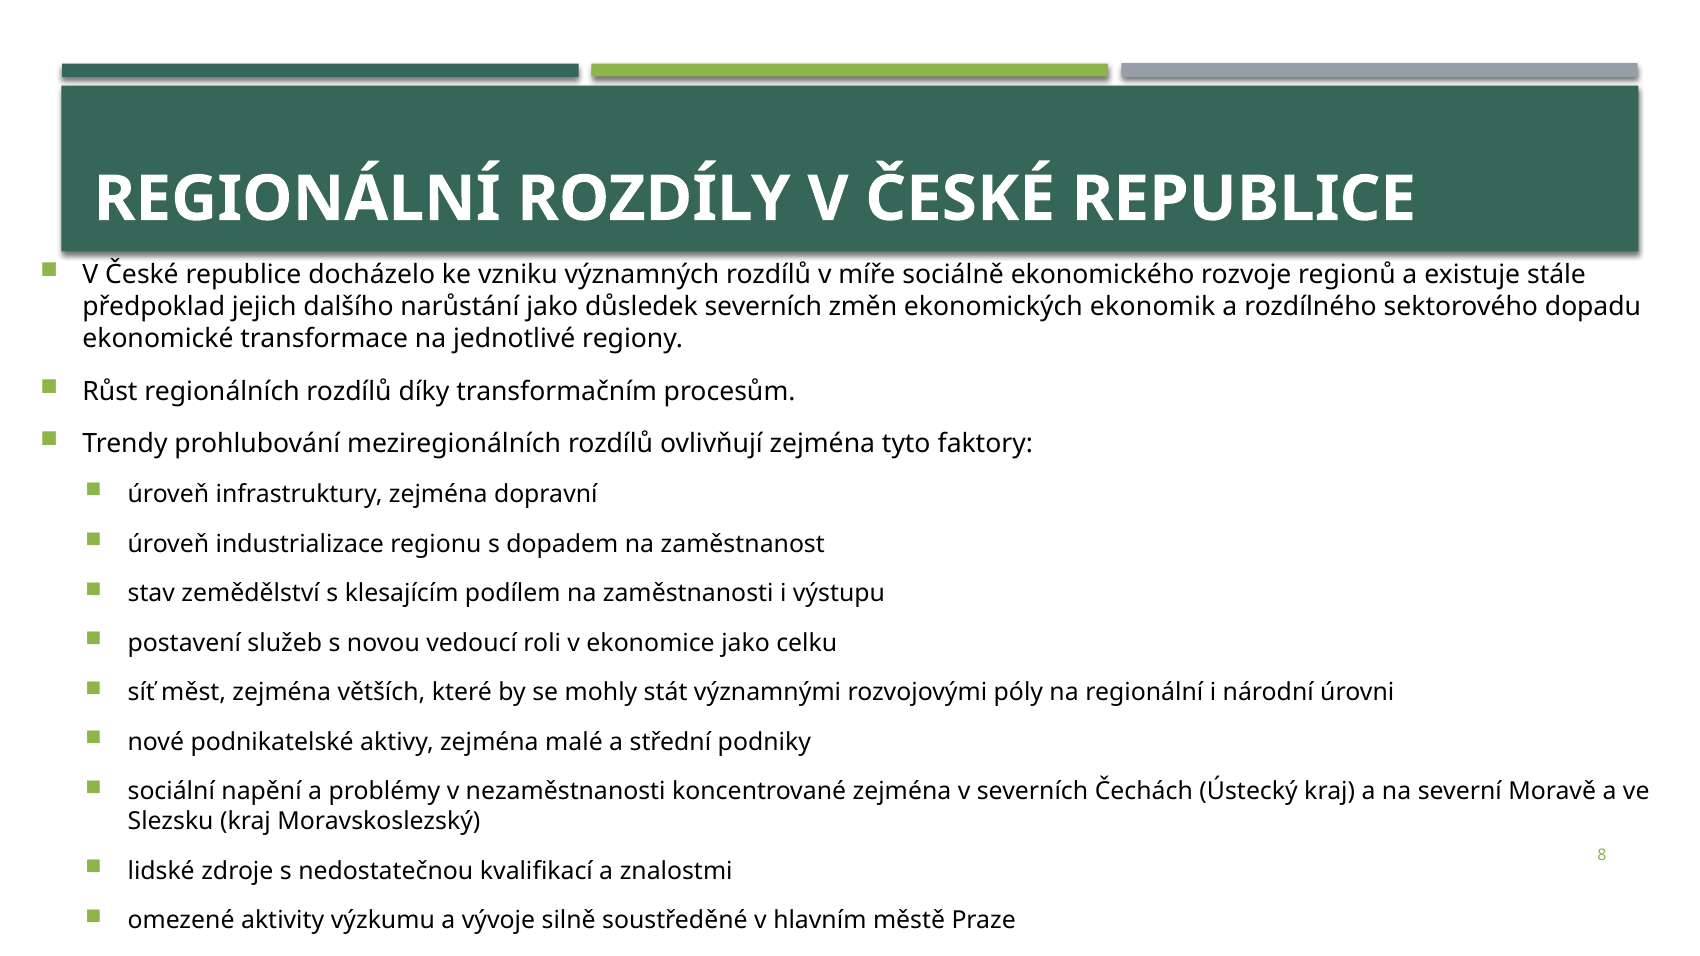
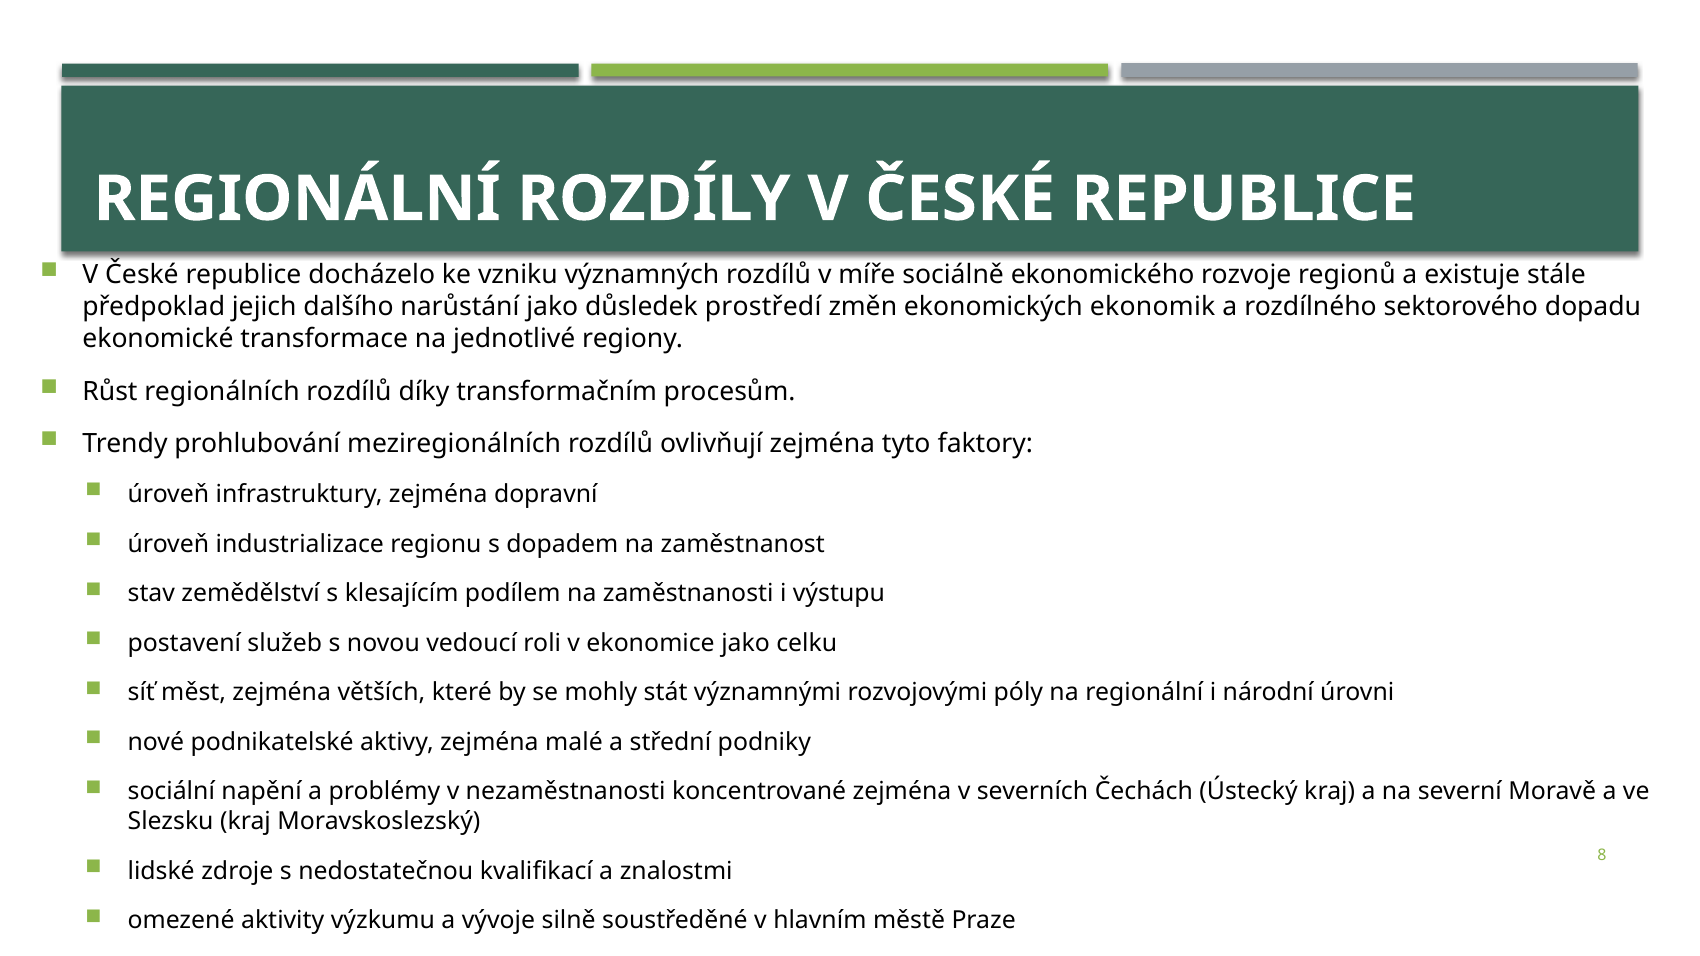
důsledek severních: severních -> prostředí
